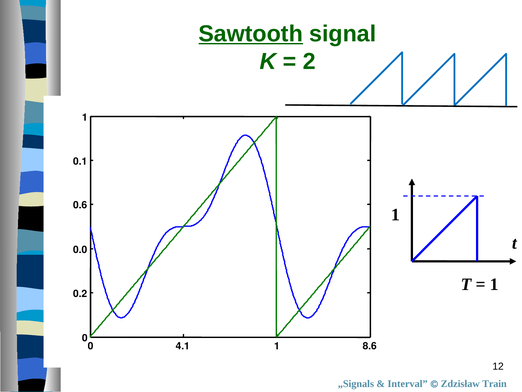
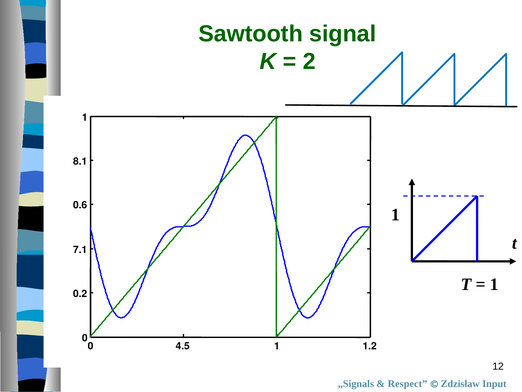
Sawtooth underline: present -> none
0.1: 0.1 -> 8.1
0.0: 0.0 -> 7.1
4.1: 4.1 -> 4.5
8.6: 8.6 -> 1.2
Interval: Interval -> Respect
Train: Train -> Input
